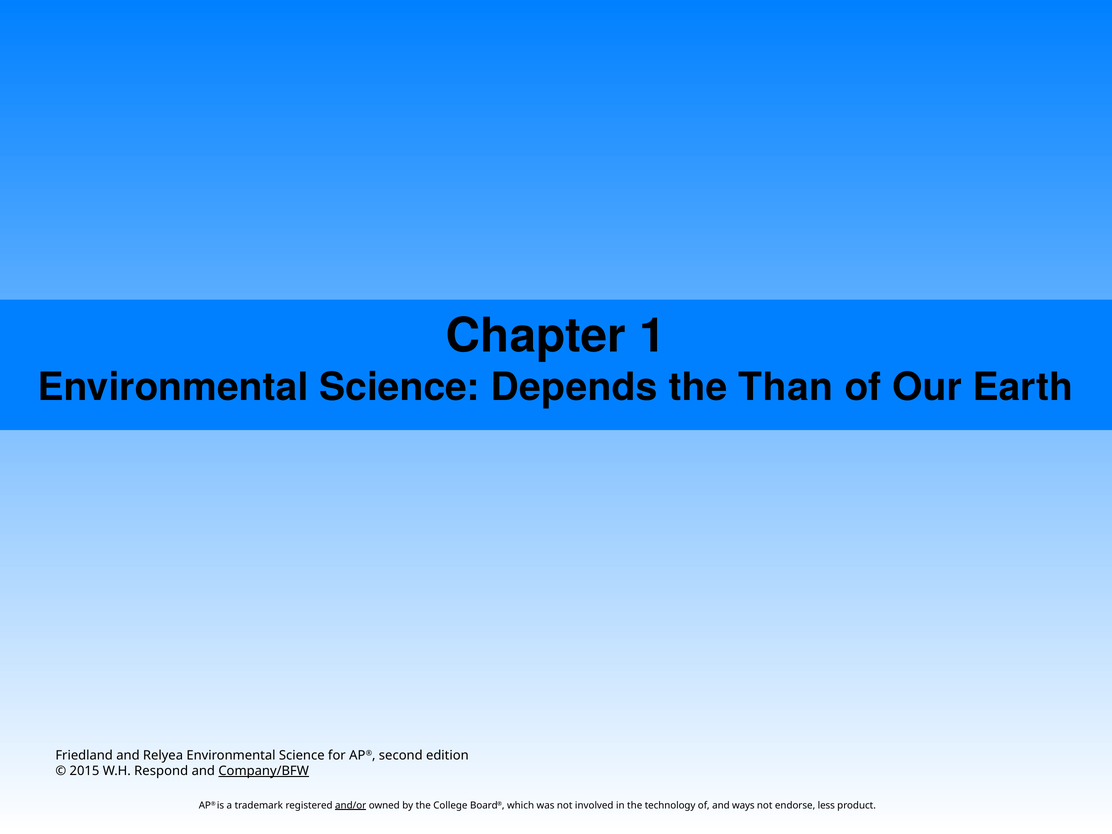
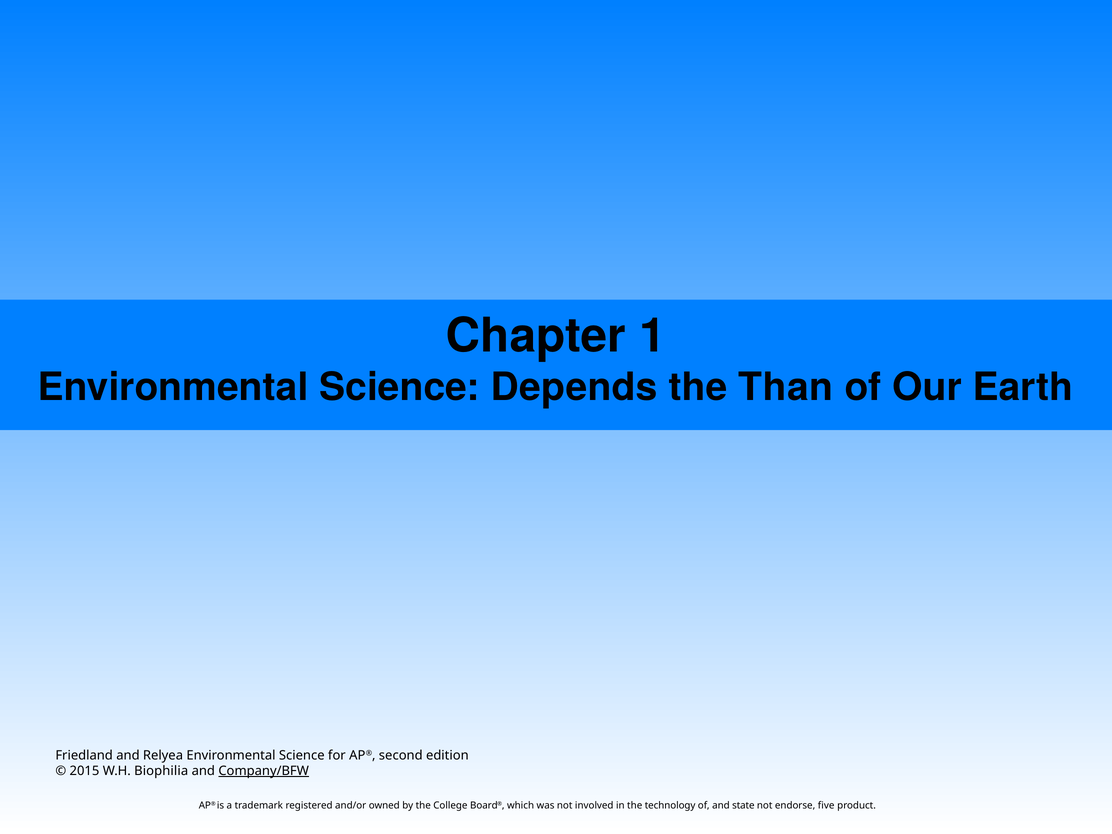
Respond: Respond -> Biophilia
and/or underline: present -> none
ways: ways -> state
less: less -> five
